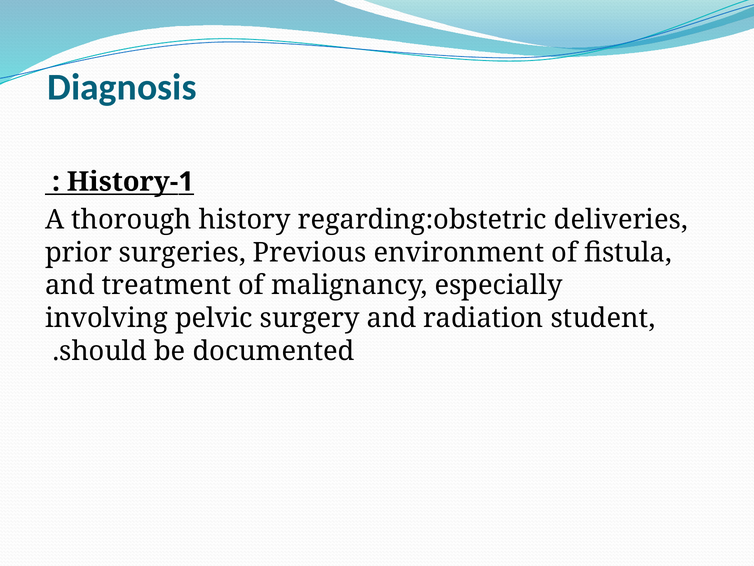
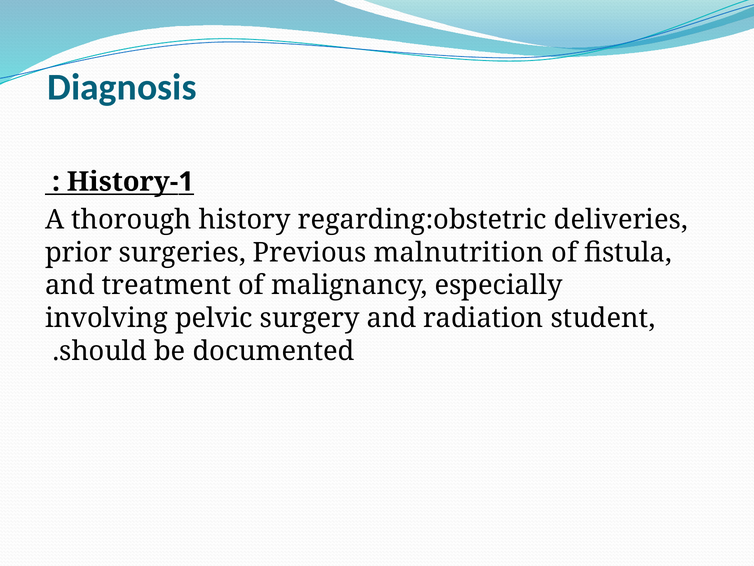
environment: environment -> malnutrition
